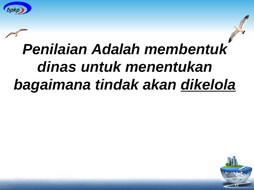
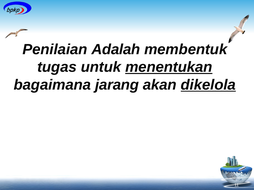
dinas: dinas -> tugas
menentukan underline: none -> present
tindak: tindak -> jarang
